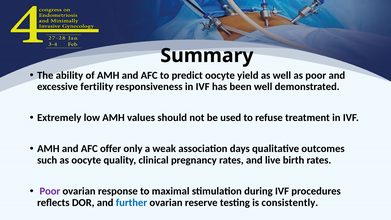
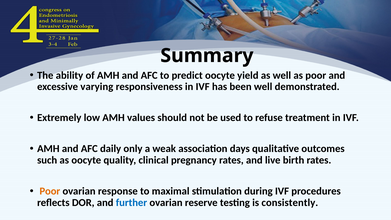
fertility: fertility -> varying
offer: offer -> daily
Poor at (50, 191) colour: purple -> orange
